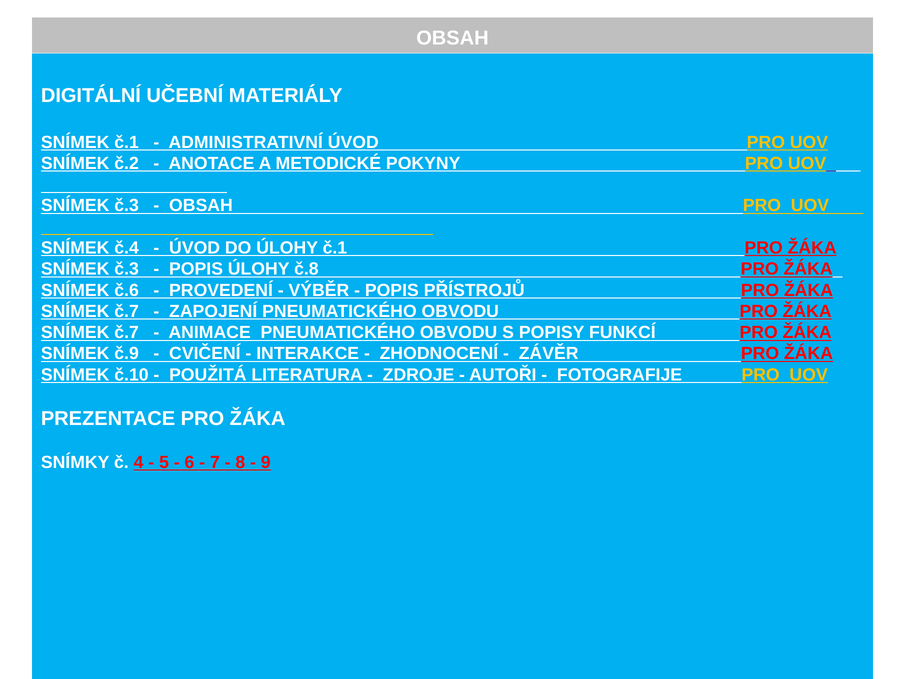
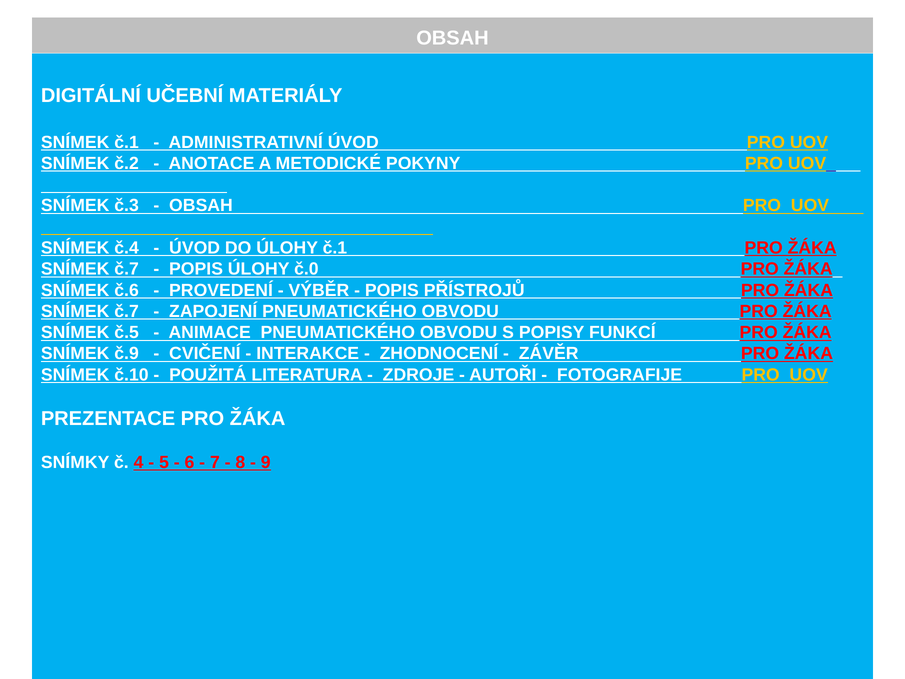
č.3 at (127, 269): č.3 -> č.7
č.8: č.8 -> č.0
č.7 at (127, 332): č.7 -> č.5
